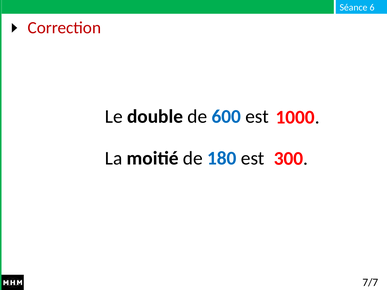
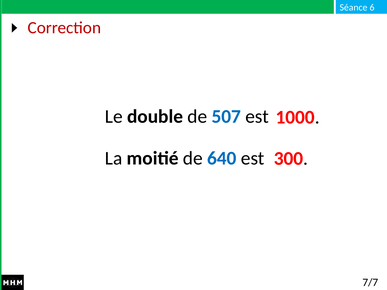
600: 600 -> 507
180: 180 -> 640
